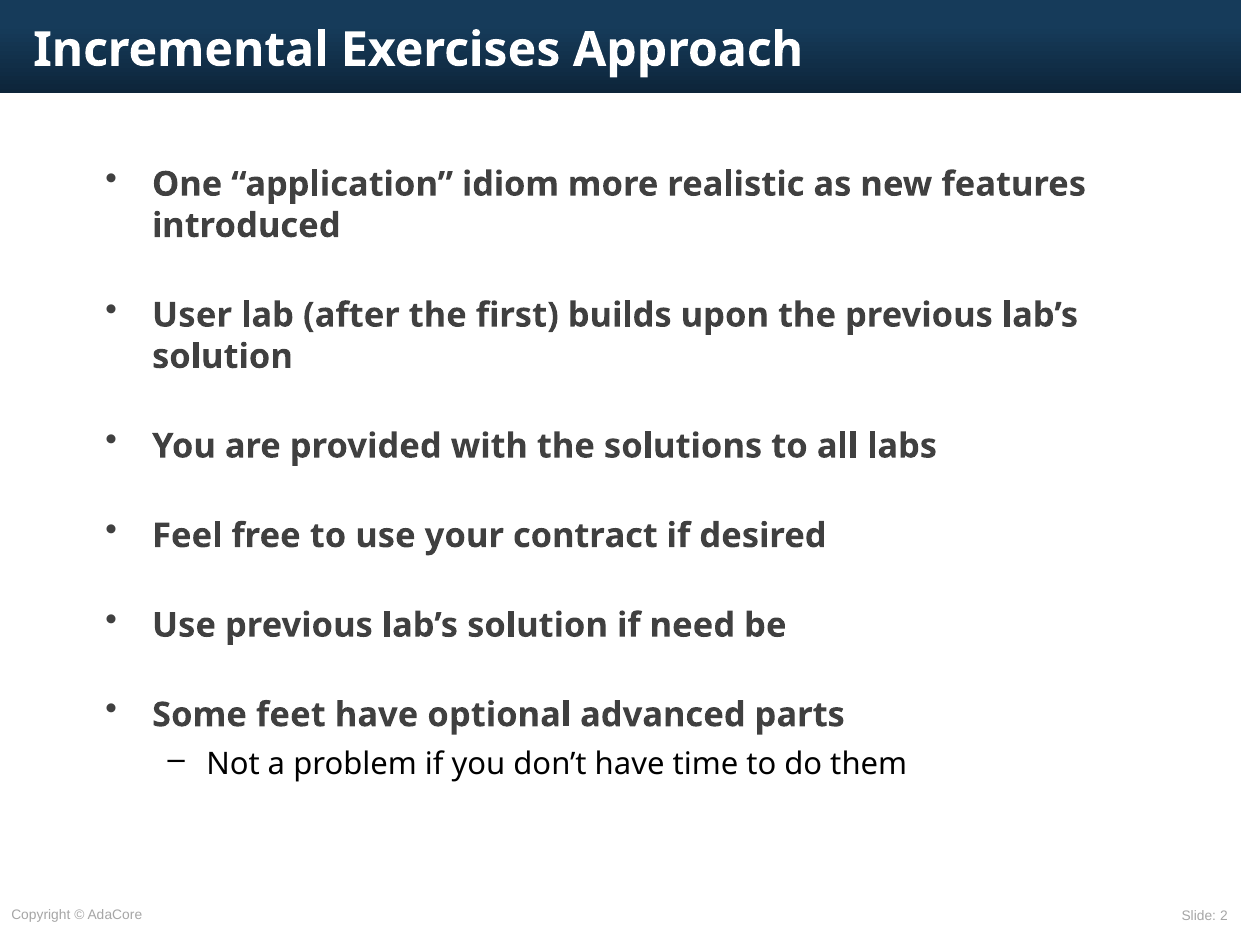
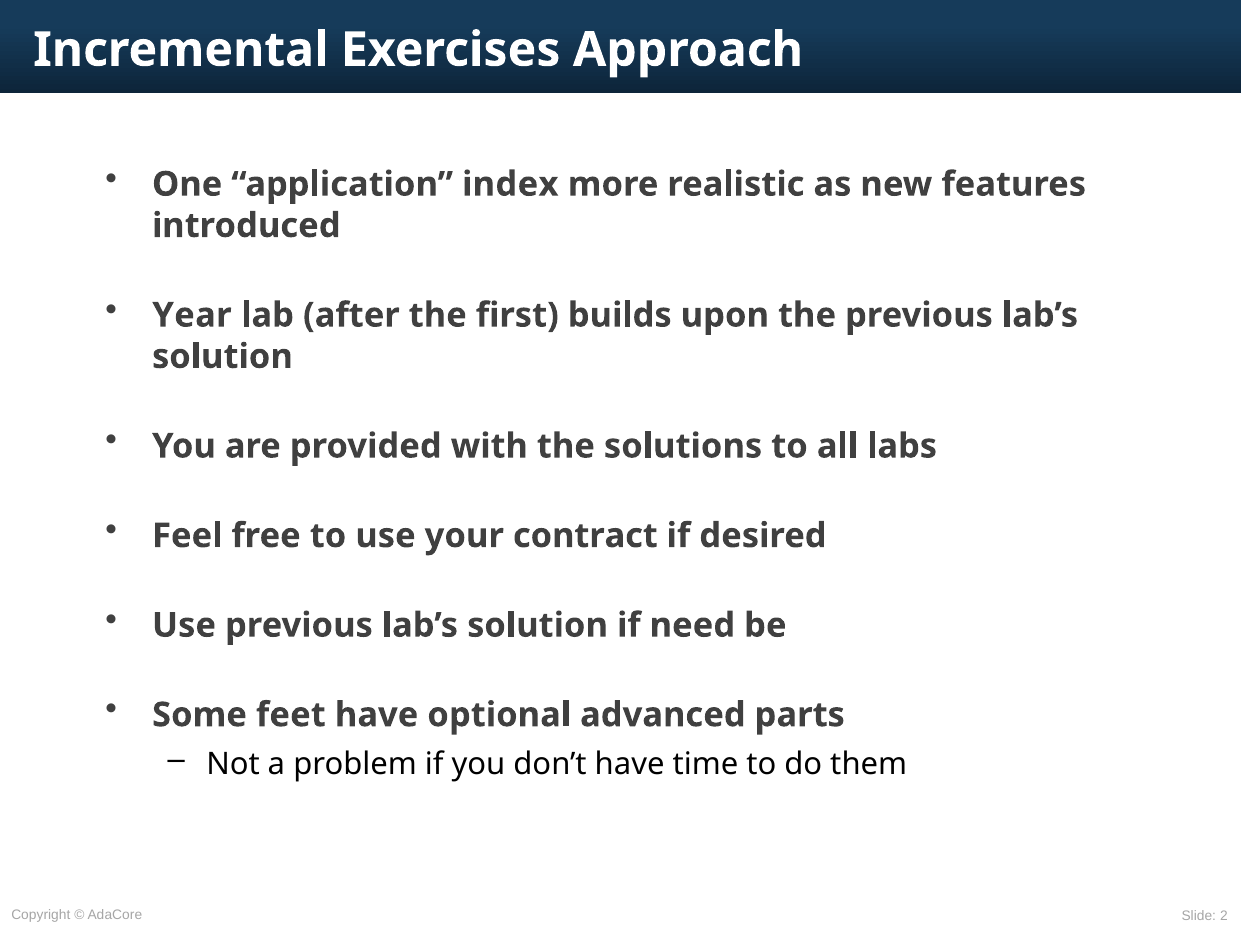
idiom: idiom -> index
User: User -> Year
